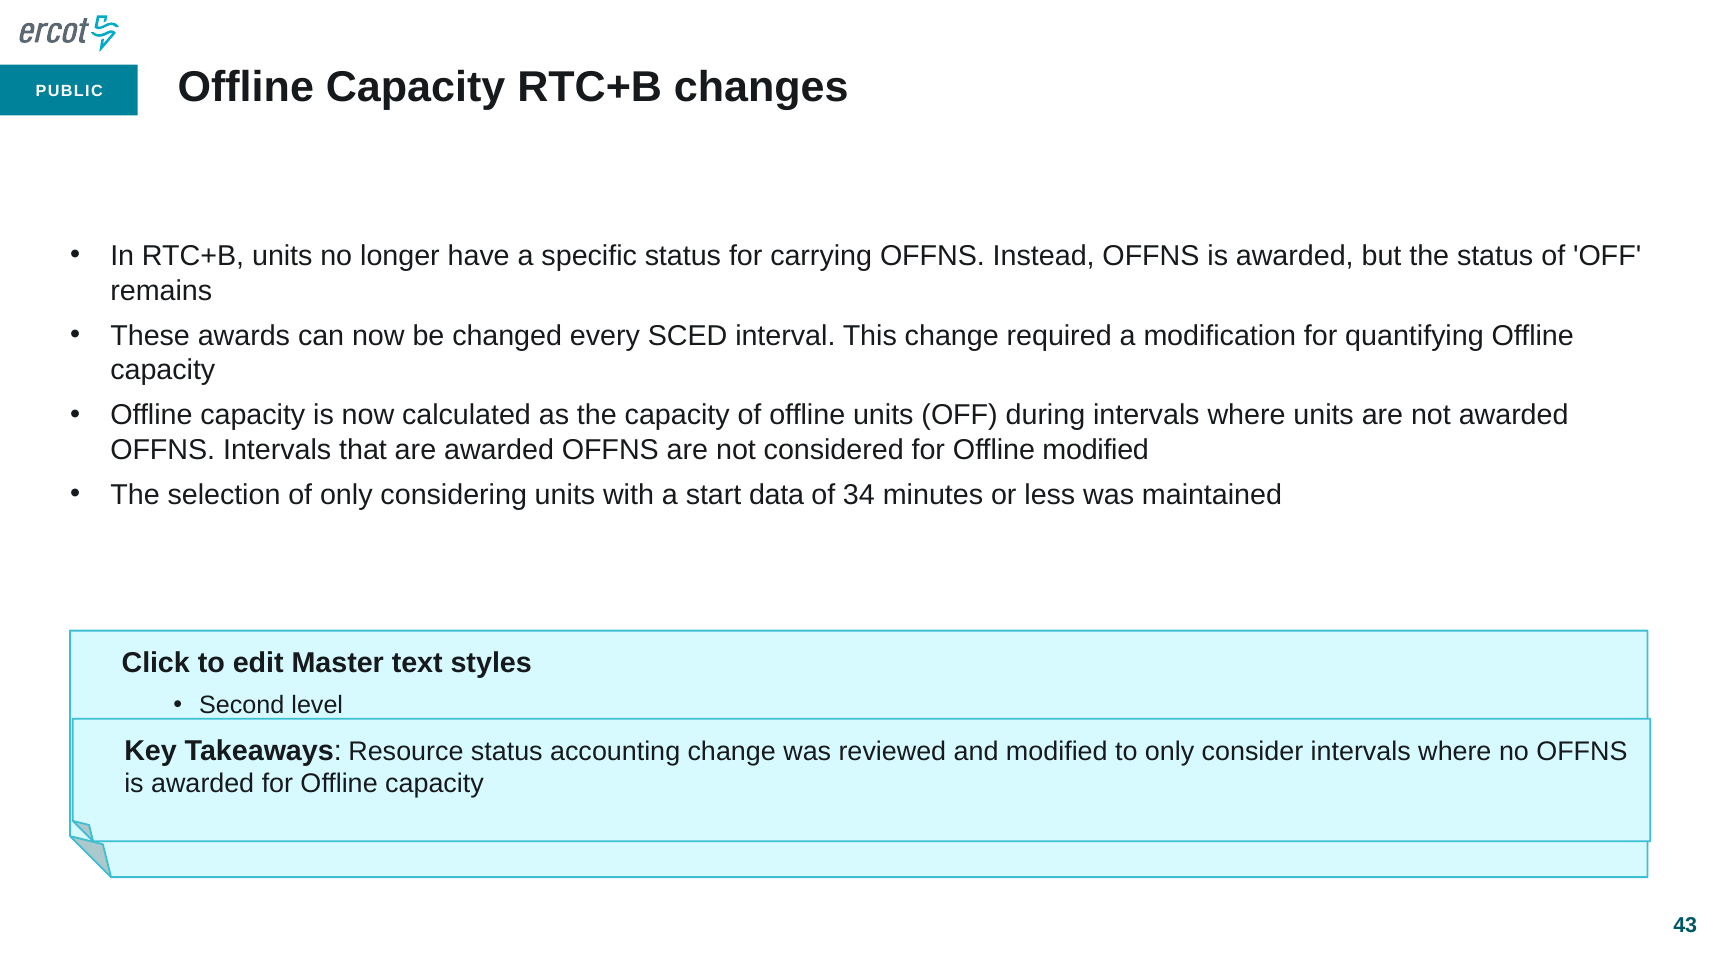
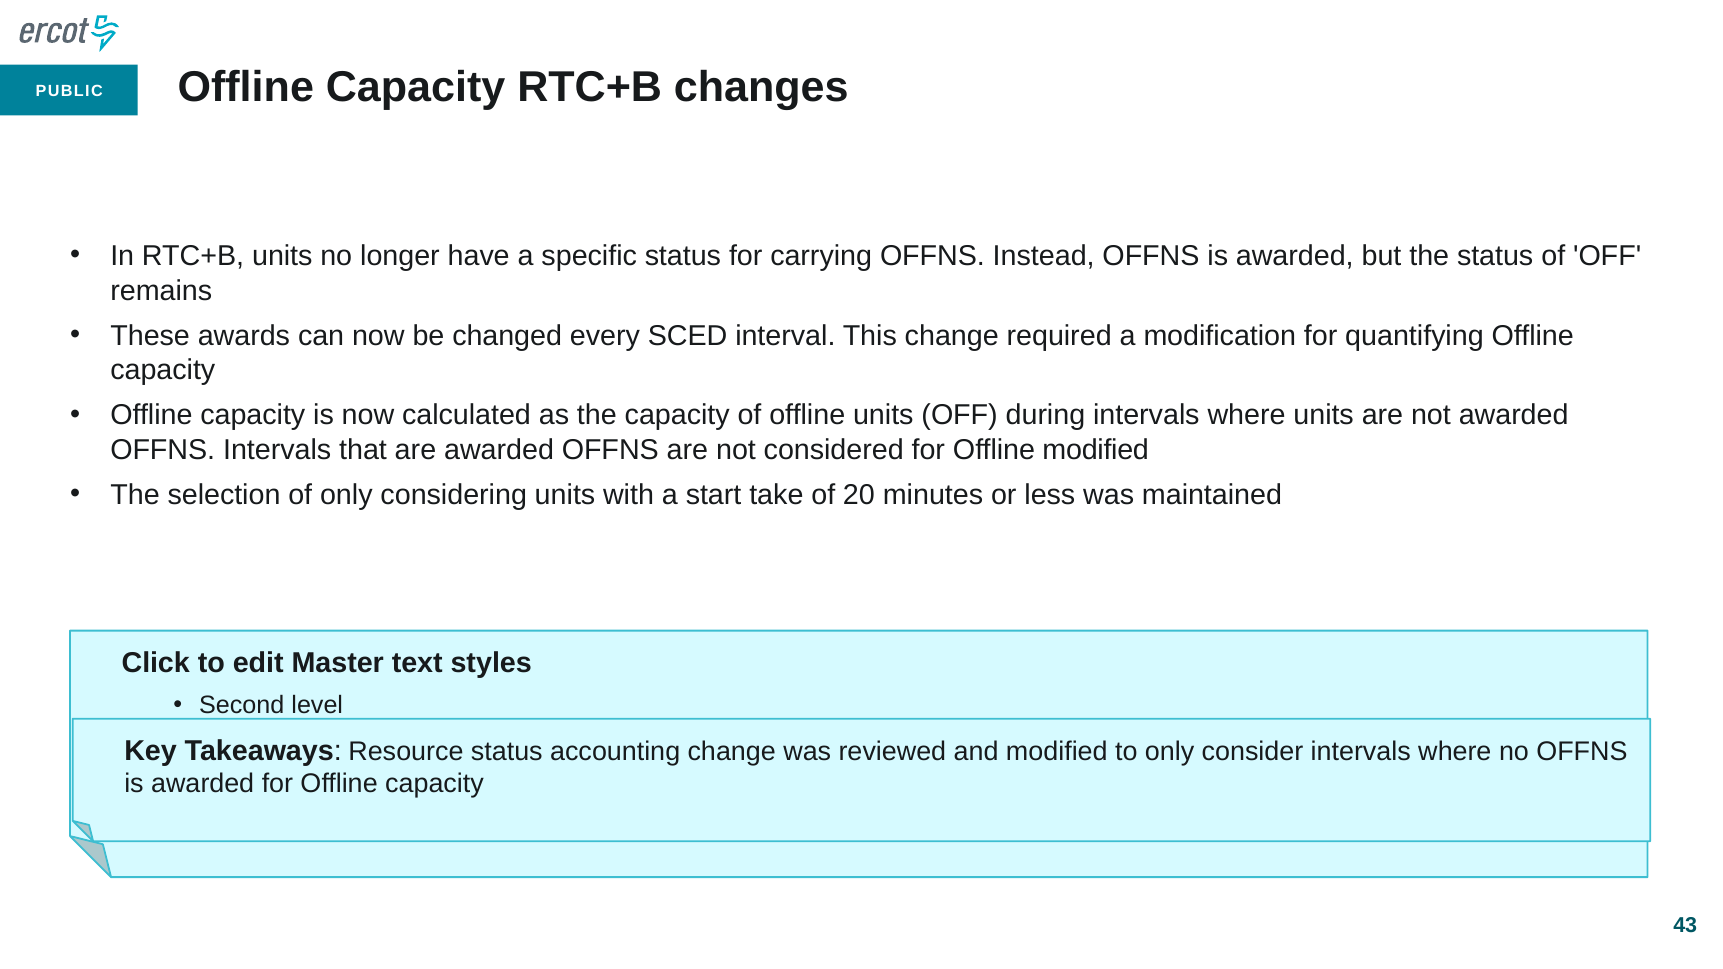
data: data -> take
34: 34 -> 20
